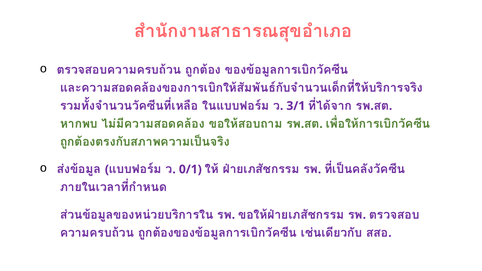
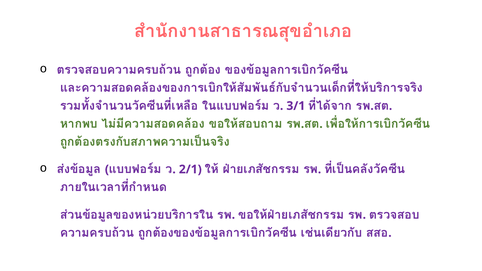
0/1: 0/1 -> 2/1
